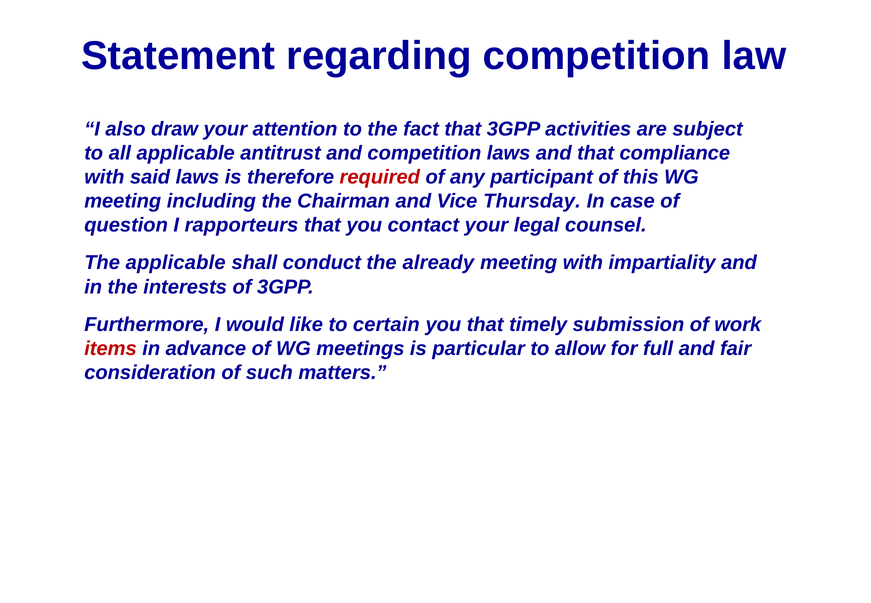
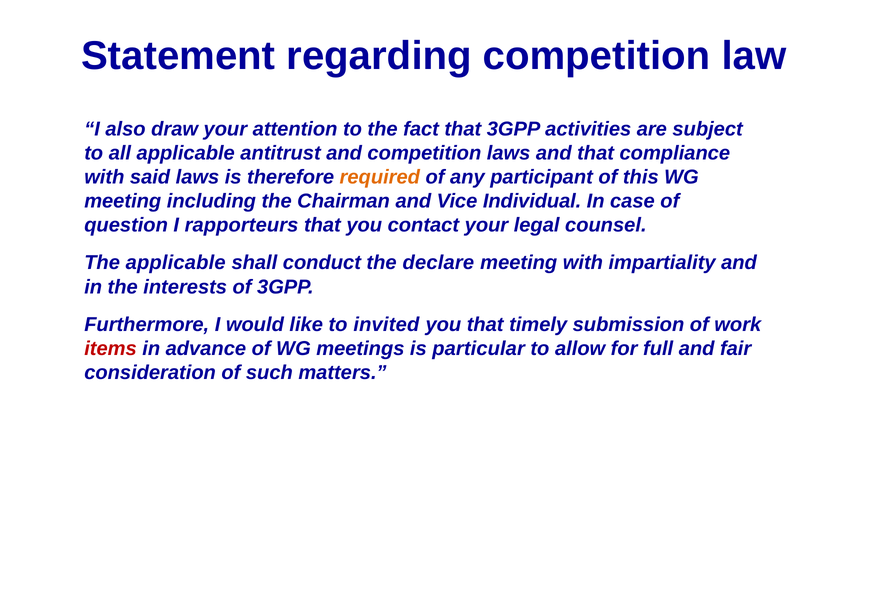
required colour: red -> orange
Thursday: Thursday -> Individual
already: already -> declare
certain: certain -> invited
